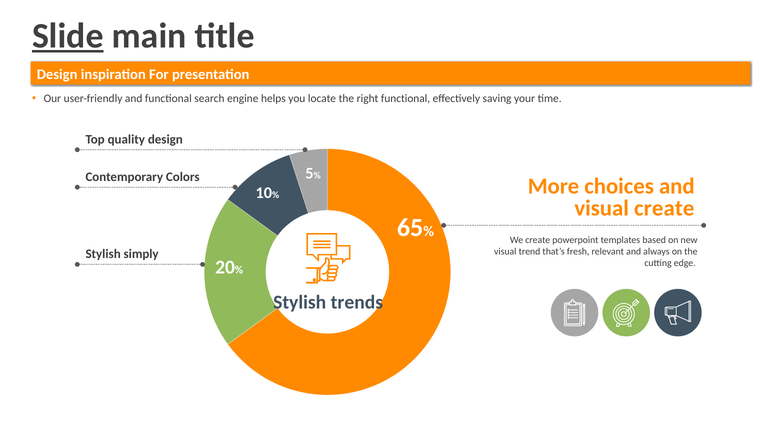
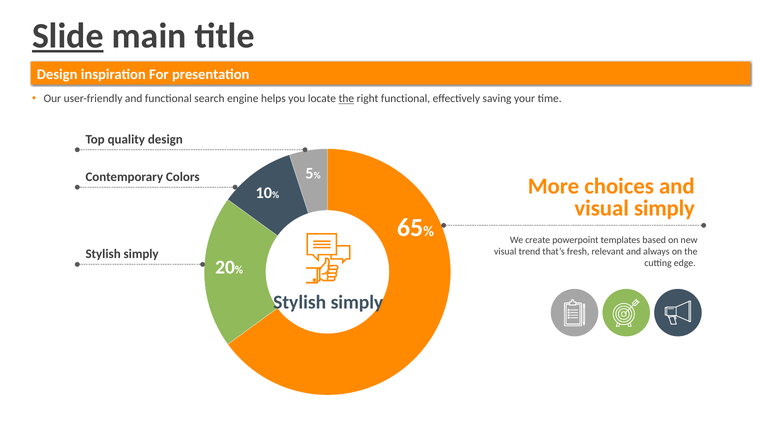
the at (346, 99) underline: none -> present
visual create: create -> simply
trends at (357, 303): trends -> simply
